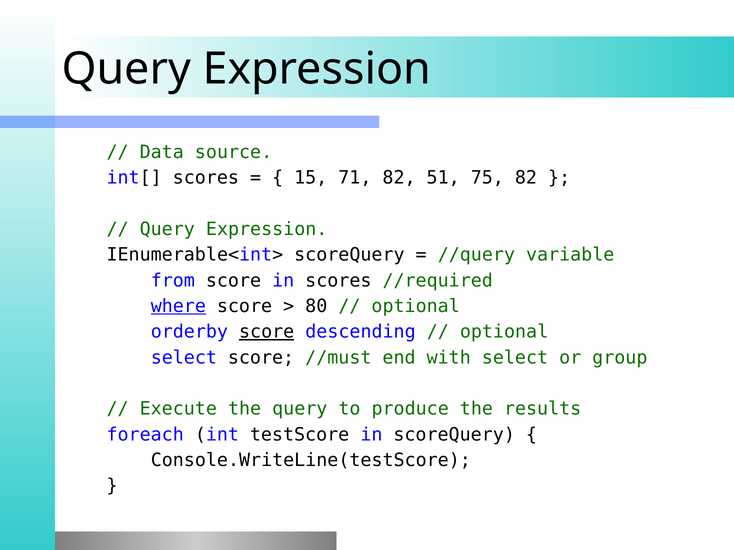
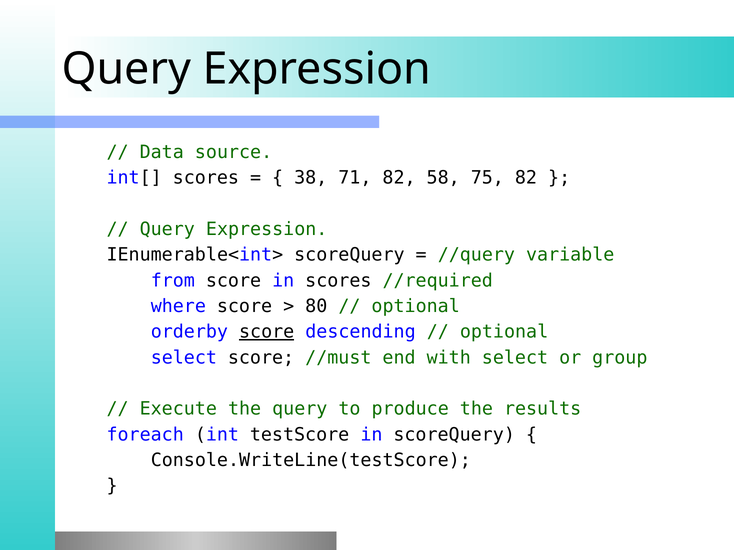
15: 15 -> 38
51: 51 -> 58
where underline: present -> none
